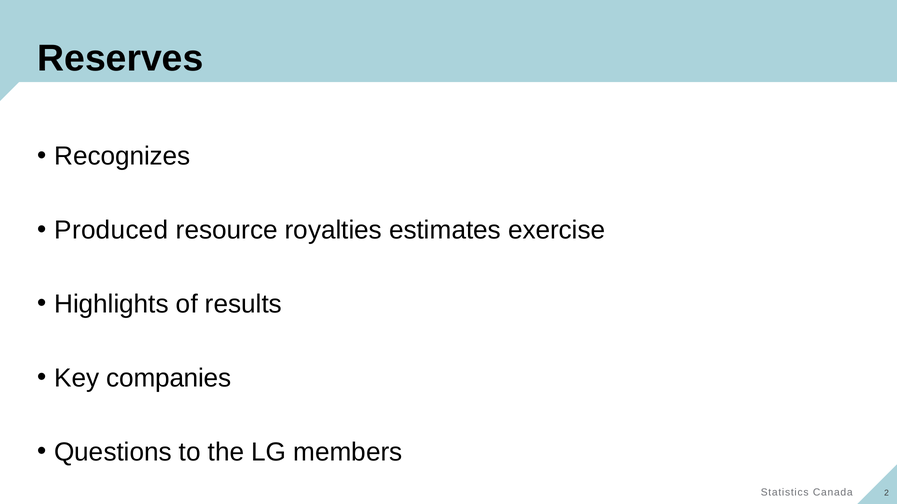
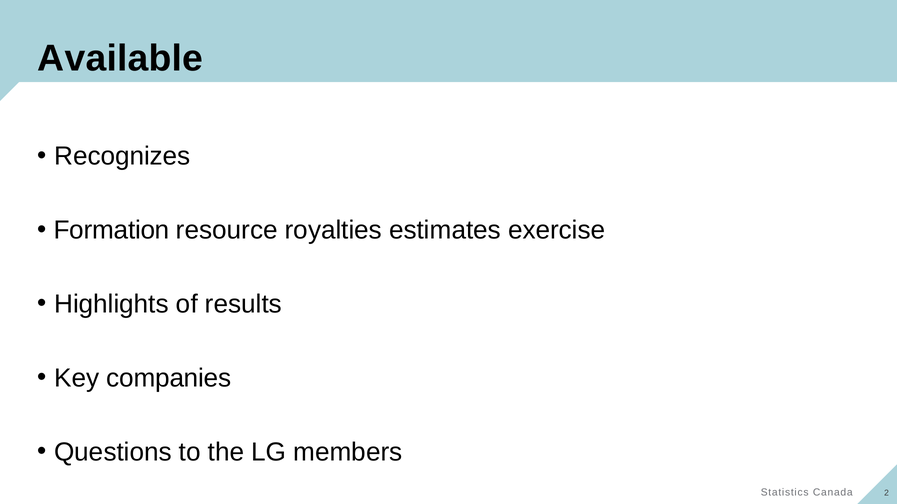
Reserves: Reserves -> Available
Produced: Produced -> Formation
